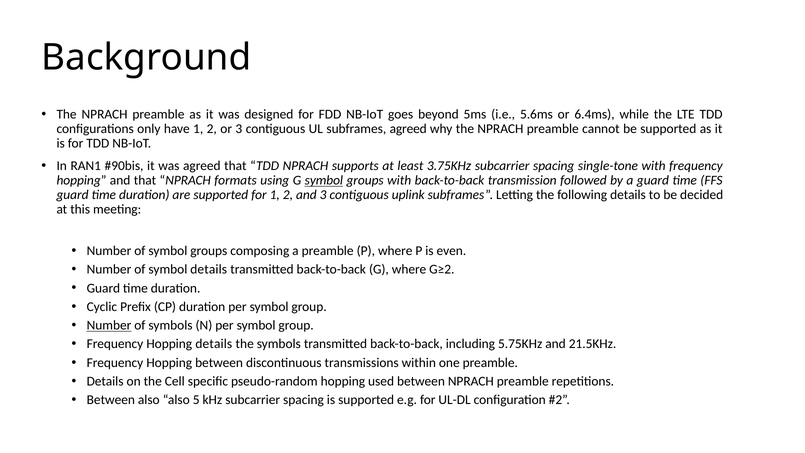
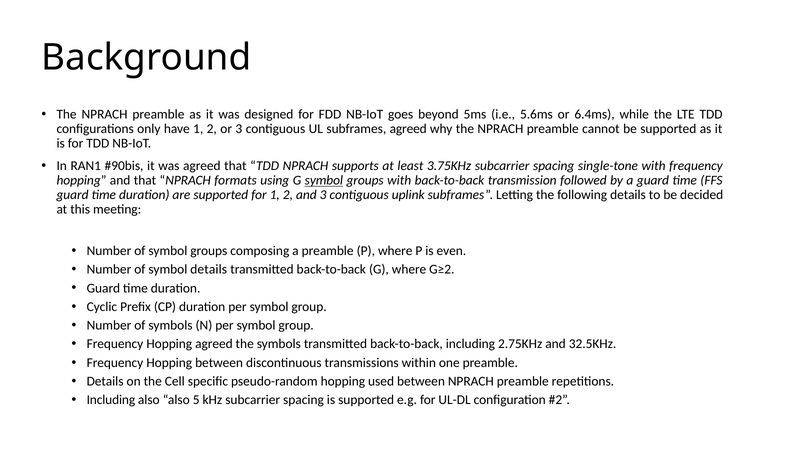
Number at (109, 325) underline: present -> none
Hopping details: details -> agreed
5.75KHz: 5.75KHz -> 2.75KHz
21.5KHz: 21.5KHz -> 32.5KHz
Between at (111, 400): Between -> Including
